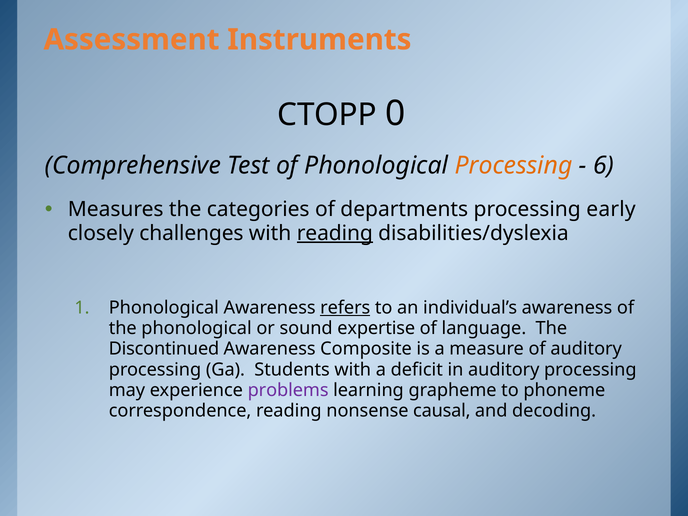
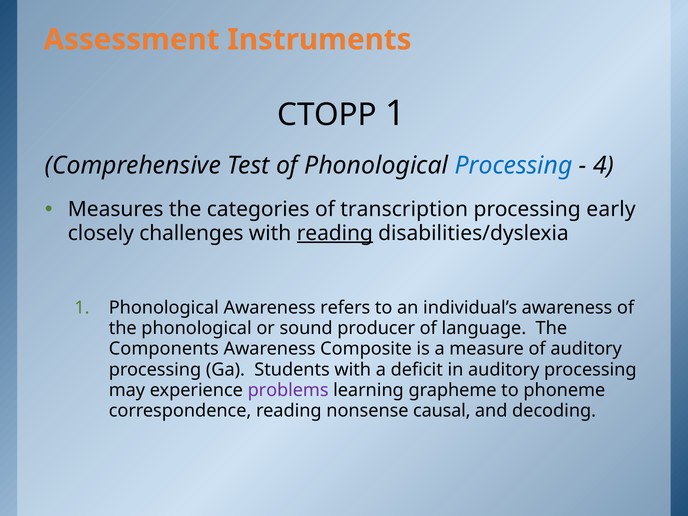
CTOPP 0: 0 -> 1
Processing at (514, 165) colour: orange -> blue
6: 6 -> 4
departments: departments -> transcription
refers underline: present -> none
expertise: expertise -> producer
Discontinued: Discontinued -> Components
